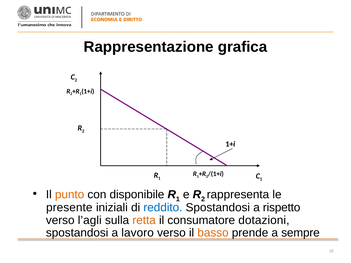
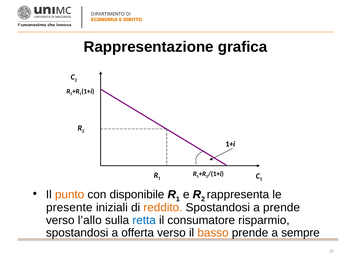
reddito colour: blue -> orange
a rispetto: rispetto -> prende
l’agli: l’agli -> l’allo
retta colour: orange -> blue
dotazioni: dotazioni -> risparmio
lavoro: lavoro -> offerta
